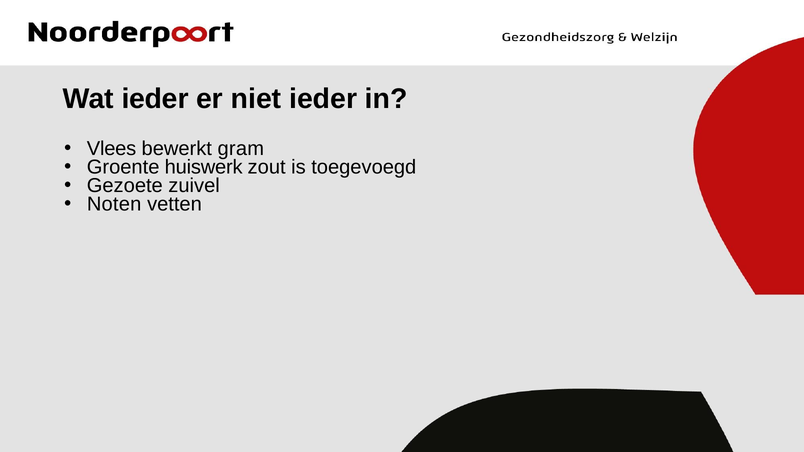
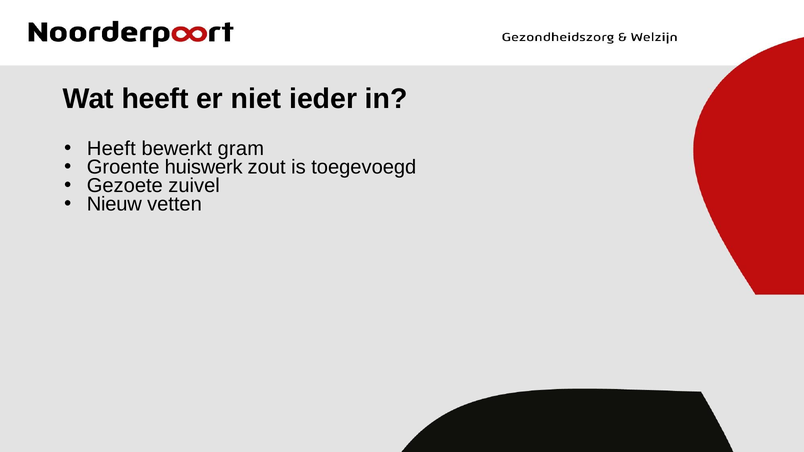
Wat ieder: ieder -> heeft
Vlees at (112, 149): Vlees -> Heeft
Noten: Noten -> Nieuw
